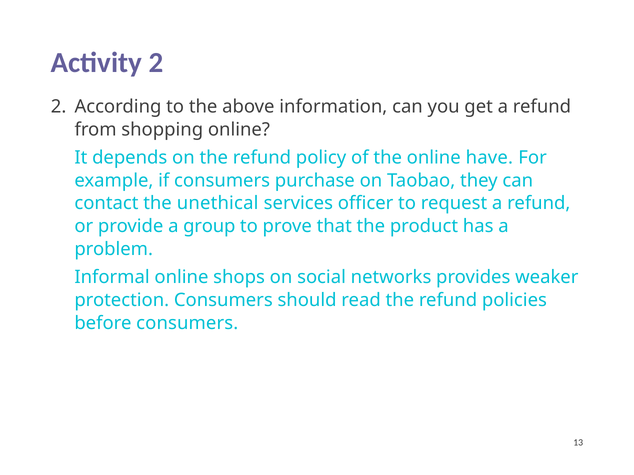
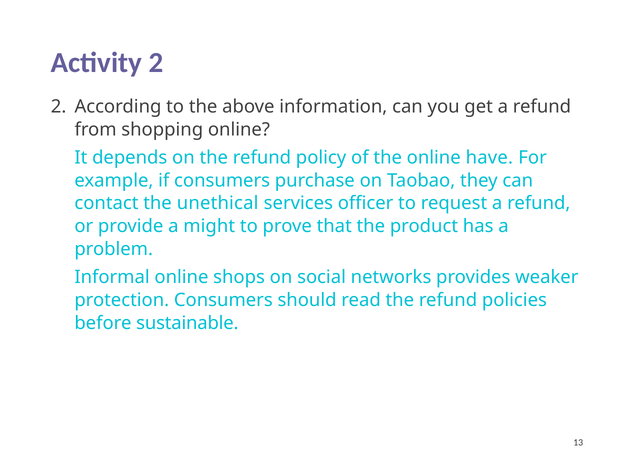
group: group -> might
before consumers: consumers -> sustainable
